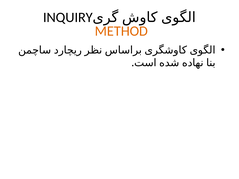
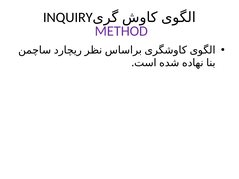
METHOD colour: orange -> purple
